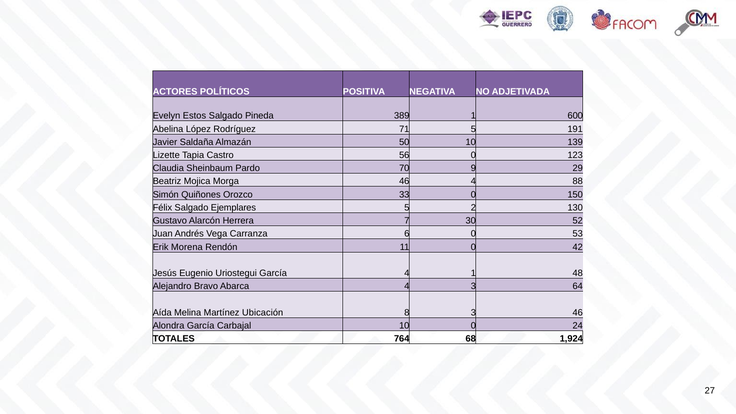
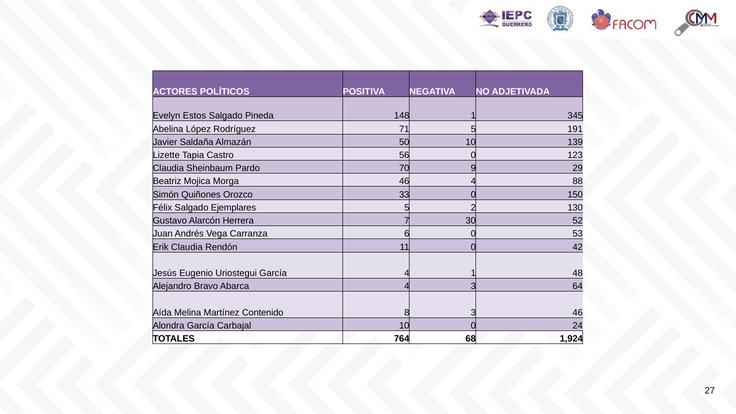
389: 389 -> 148
600: 600 -> 345
Erik Morena: Morena -> Claudia
Ubicación: Ubicación -> Contenido
